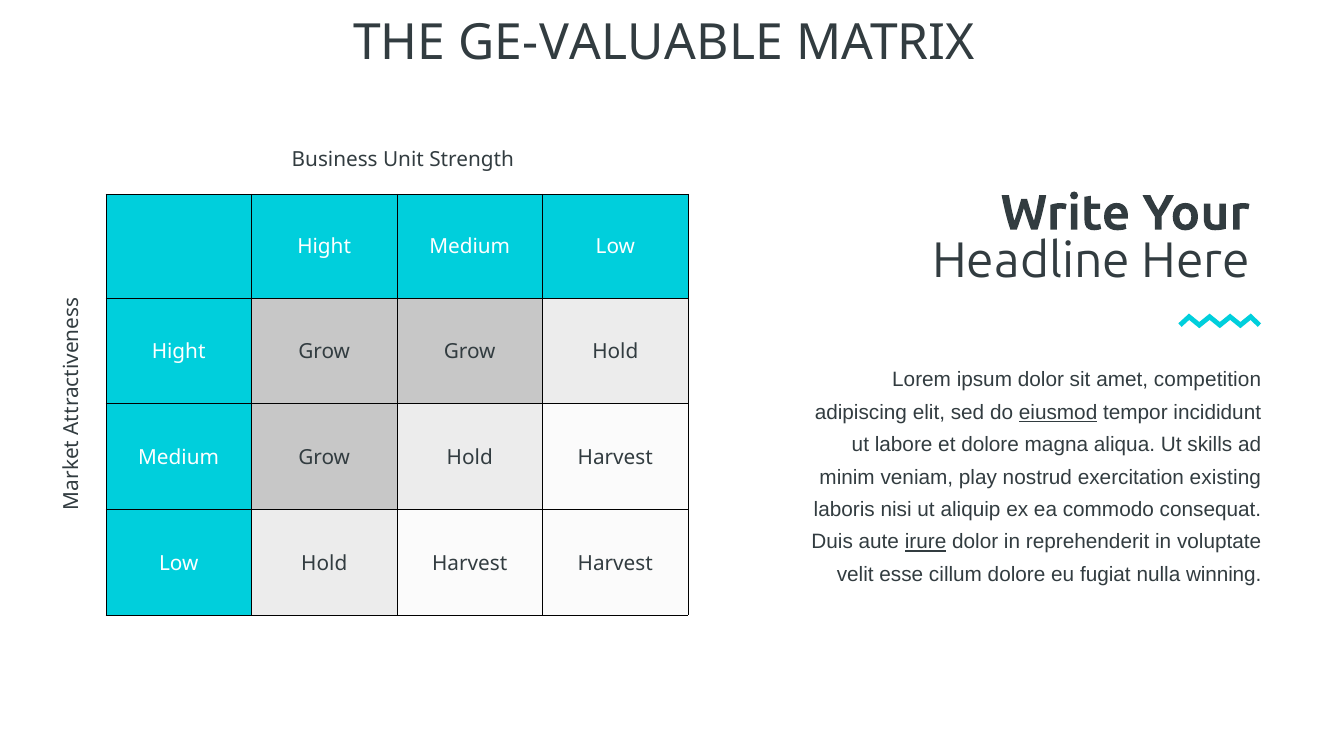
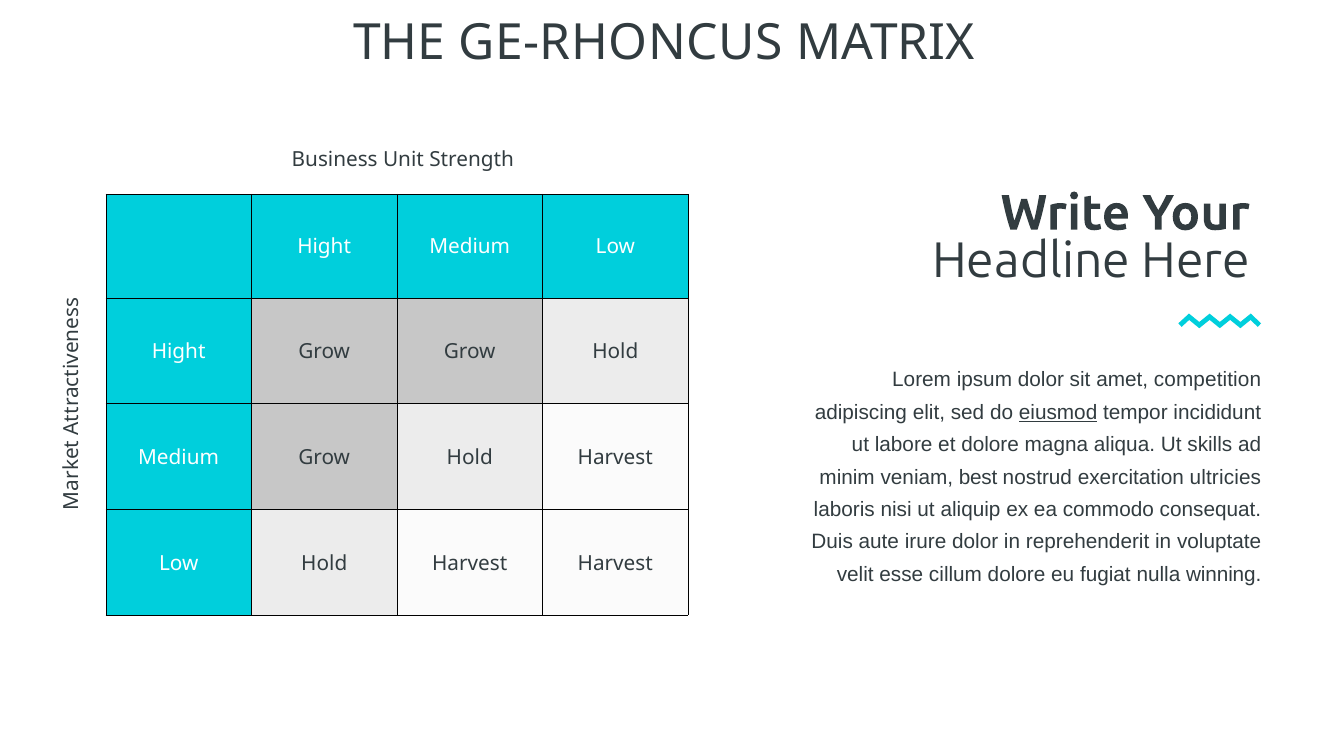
GE-VALUABLE: GE-VALUABLE -> GE-RHONCUS
play: play -> best
existing: existing -> ultricies
irure underline: present -> none
